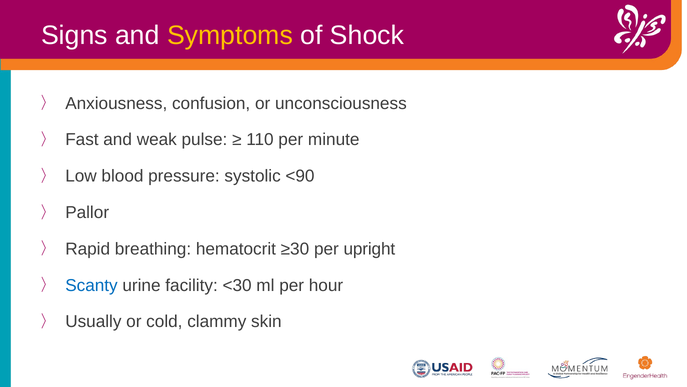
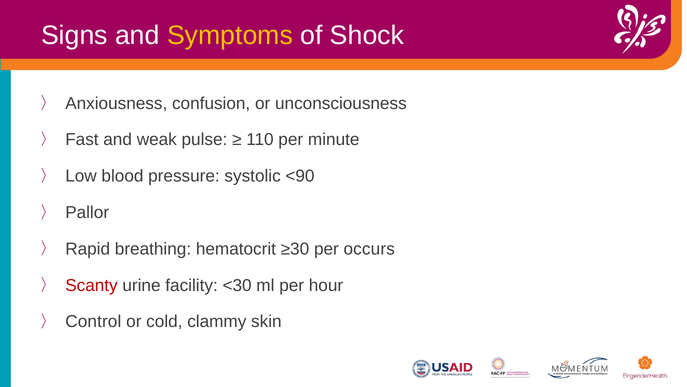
upright: upright -> occurs
Scanty colour: blue -> red
Usually: Usually -> Control
